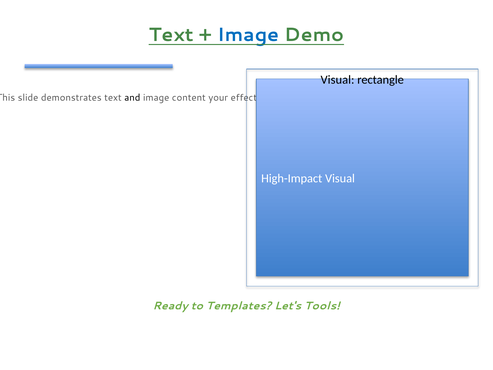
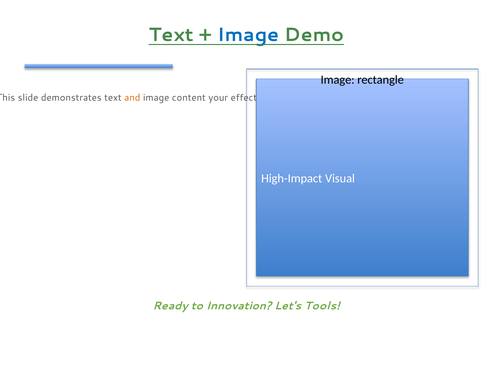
Visual at (338, 80): Visual -> Image
and colour: black -> orange
Templates: Templates -> Innovation
